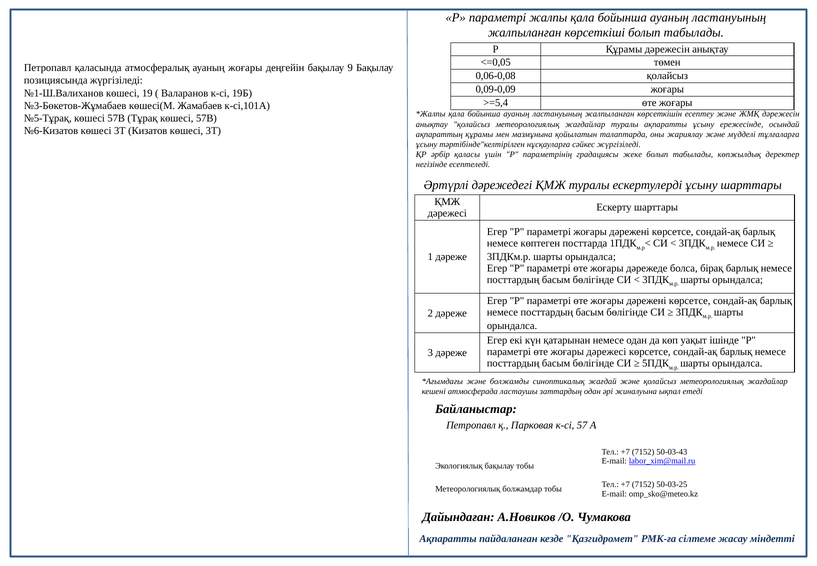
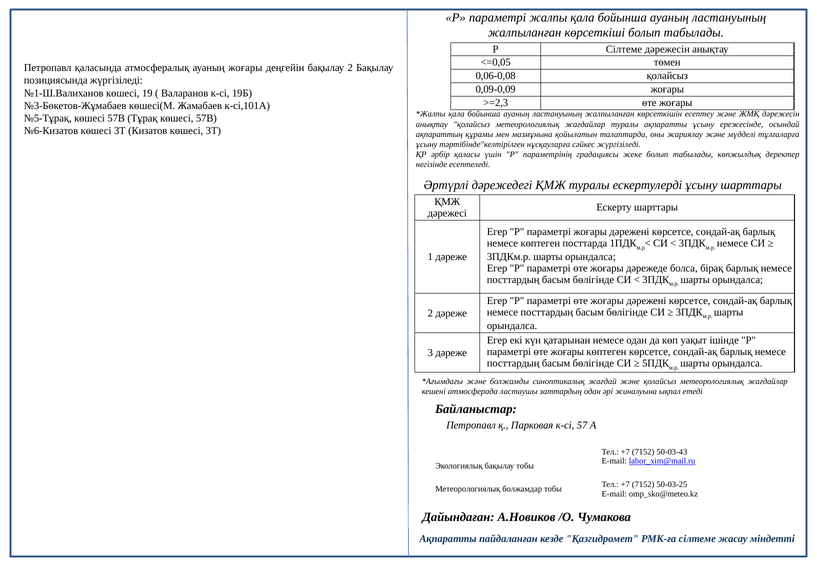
Р Құрамы: Құрамы -> Сілтеме
бақылау 9: 9 -> 2
>=5,4: >=5,4 -> >=2,3
жоғары дәрежесі: дәрежесі -> көптеген
